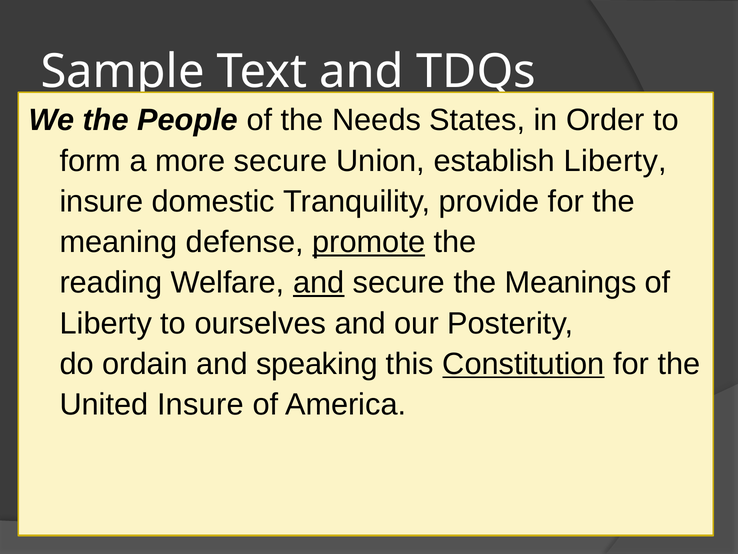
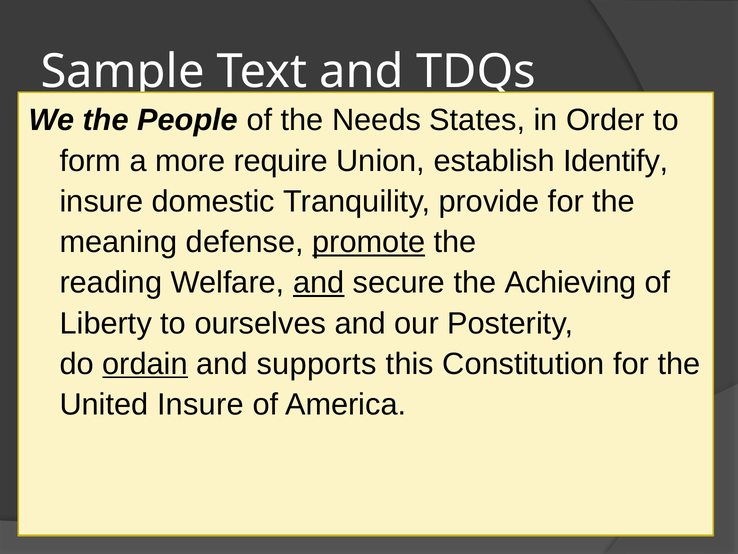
more secure: secure -> require
establish Liberty: Liberty -> Identify
Meanings: Meanings -> Achieving
ordain underline: none -> present
speaking: speaking -> supports
Constitution underline: present -> none
